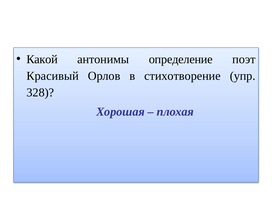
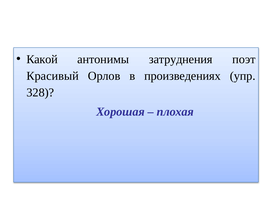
определение: определение -> затруднения
стихотворение: стихотворение -> произведениях
